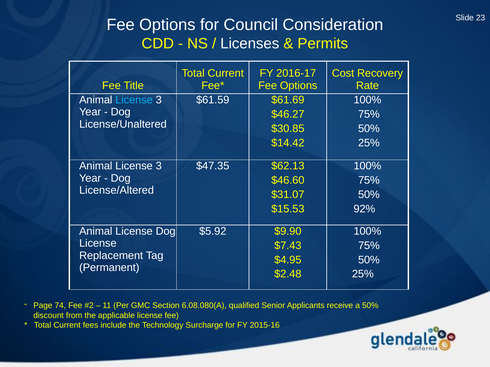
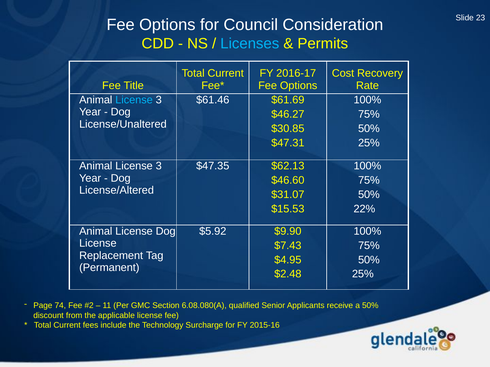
Licenses colour: white -> light blue
$61.59: $61.59 -> $61.46
$14.42: $14.42 -> $47.31
92%: 92% -> 22%
